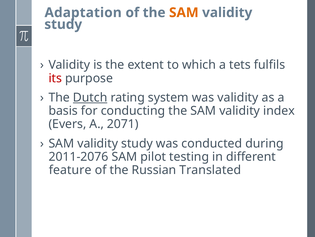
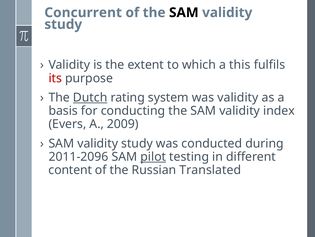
Adaptation: Adaptation -> Concurrent
SAM at (184, 13) colour: orange -> black
tets: tets -> this
2071: 2071 -> 2009
2011-2076: 2011-2076 -> 2011-2096
pilot underline: none -> present
feature: feature -> content
